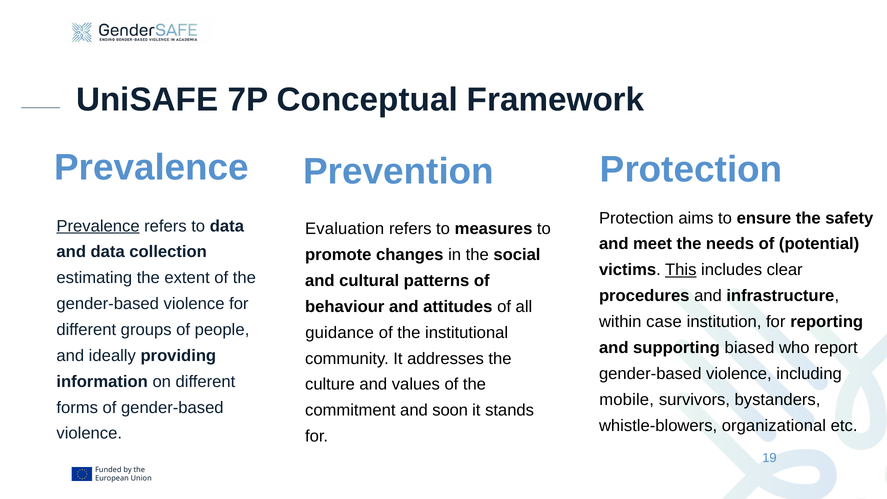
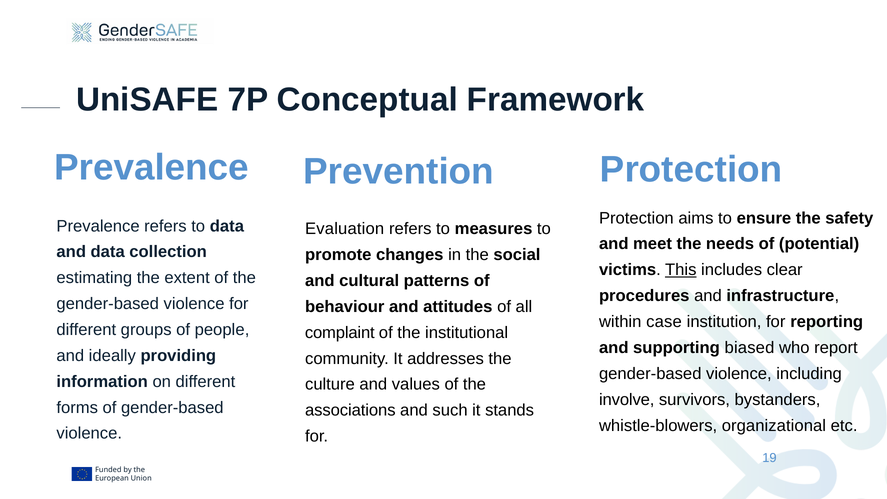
Prevalence at (98, 226) underline: present -> none
guidance: guidance -> complaint
mobile: mobile -> involve
commitment: commitment -> associations
soon: soon -> such
